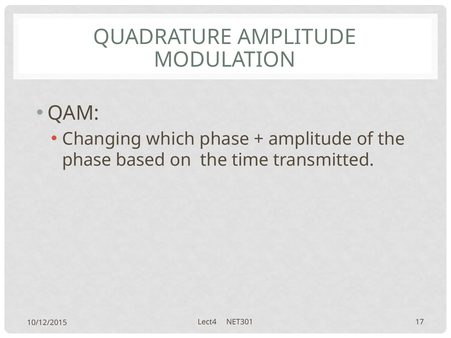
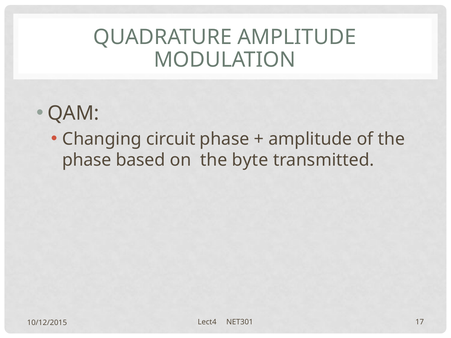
which: which -> circuit
time: time -> byte
